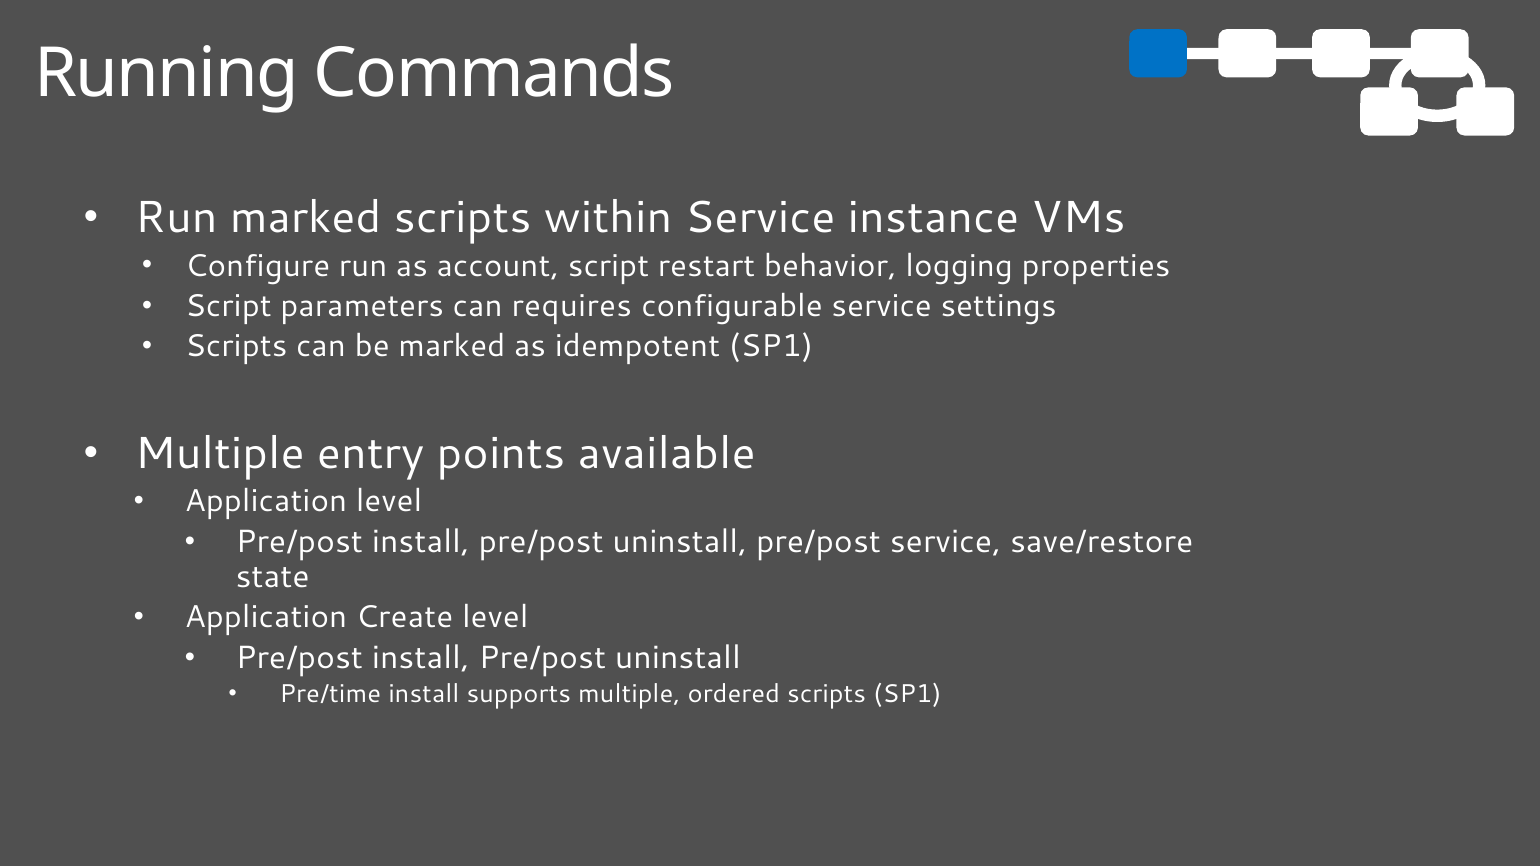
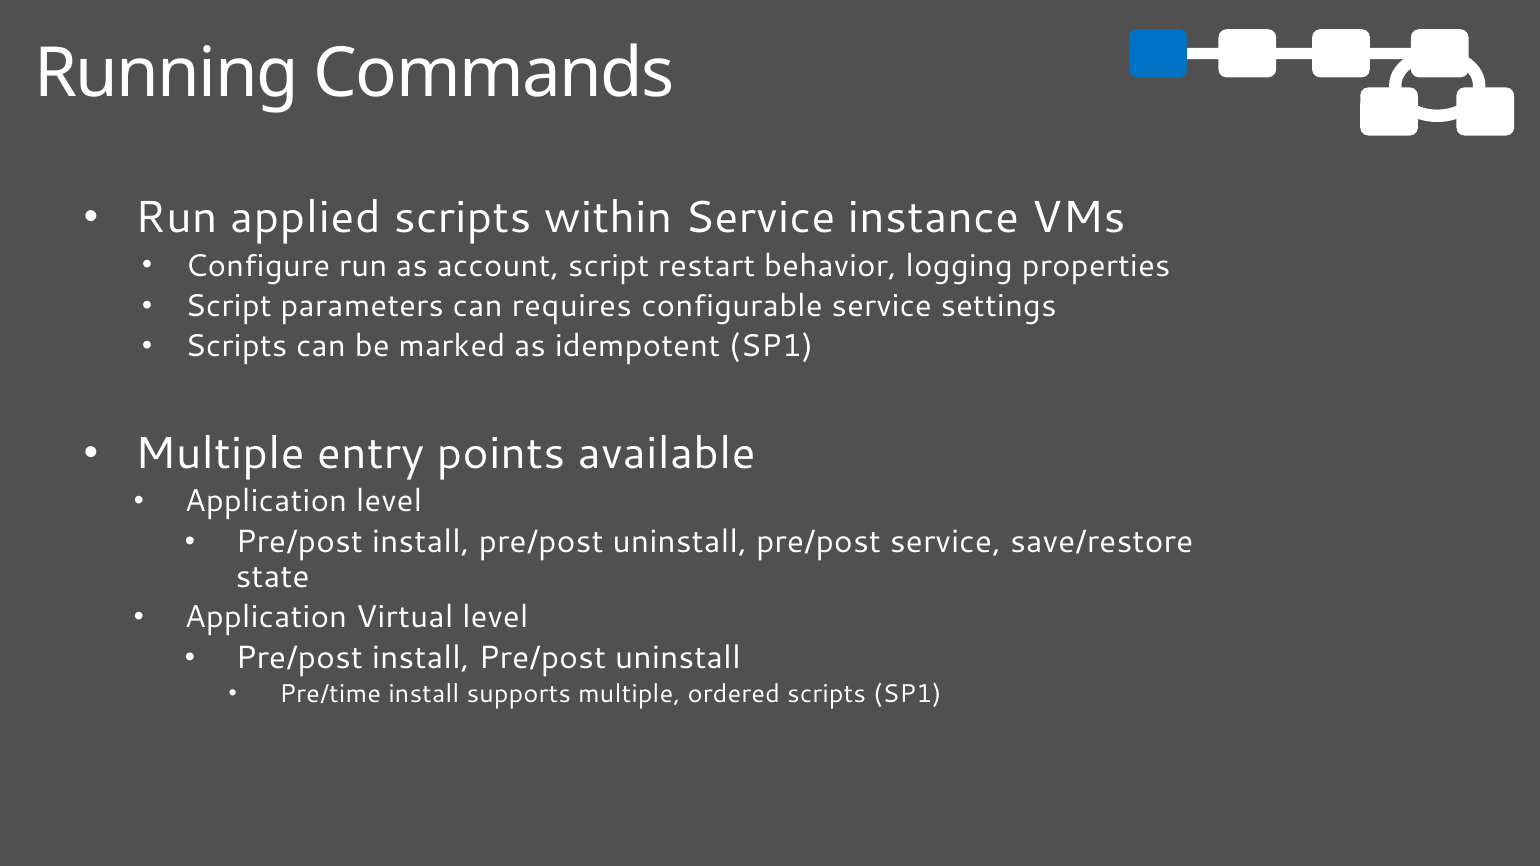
Run marked: marked -> applied
Create: Create -> Virtual
